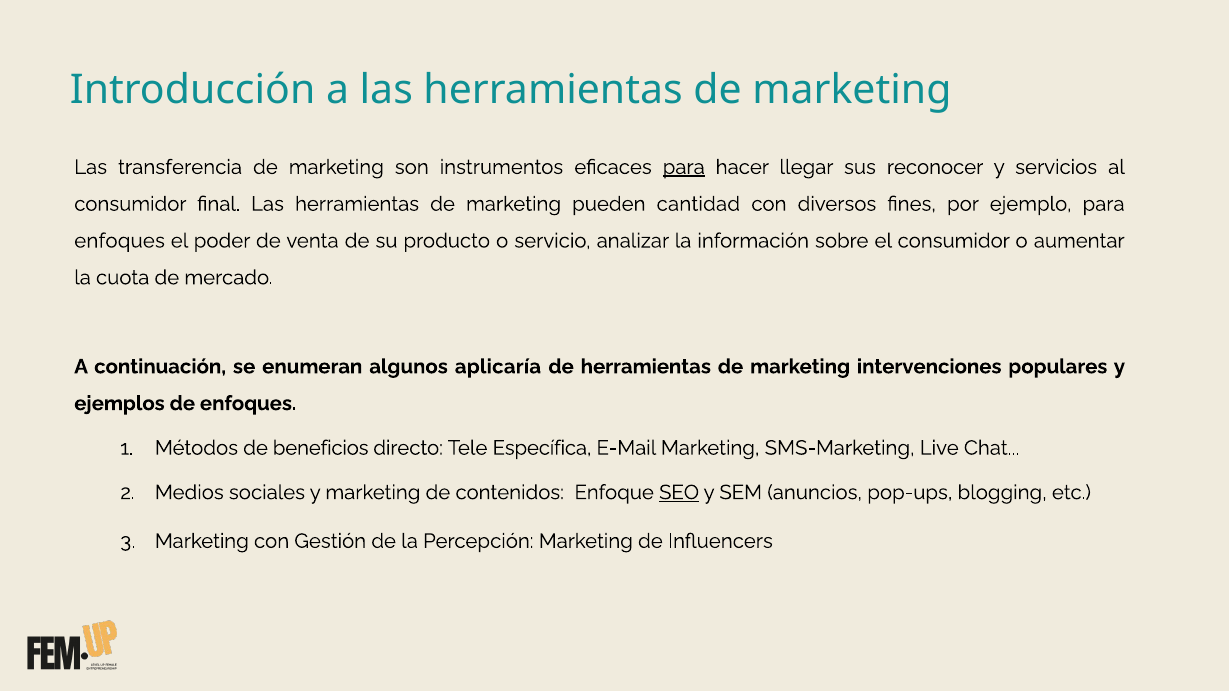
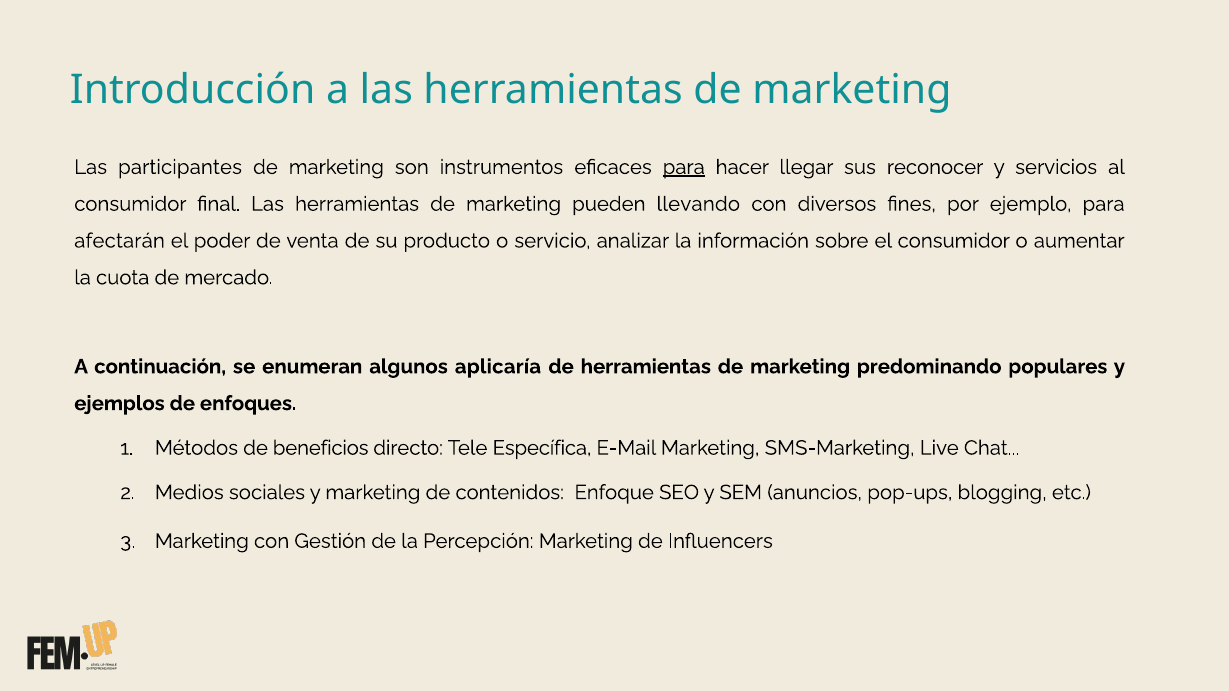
transferencia: transferencia -> participantes
cantidad: cantidad -> llevando
enfoques at (120, 241): enfoques -> afectarán
intervenciones: intervenciones -> predominando
SEO underline: present -> none
